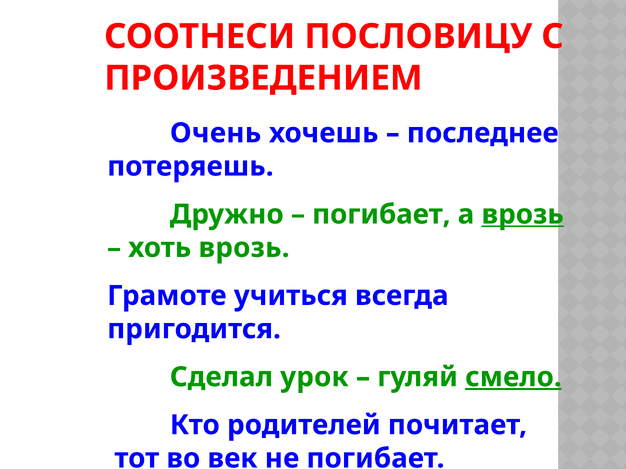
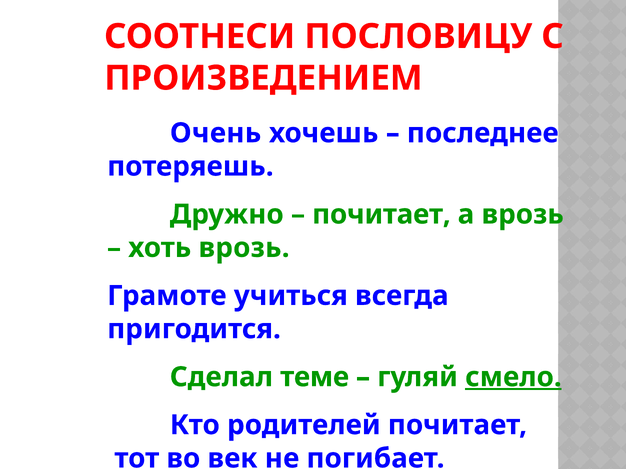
погибает at (381, 215): погибает -> почитает
врозь at (523, 215) underline: present -> none
урок: урок -> теме
